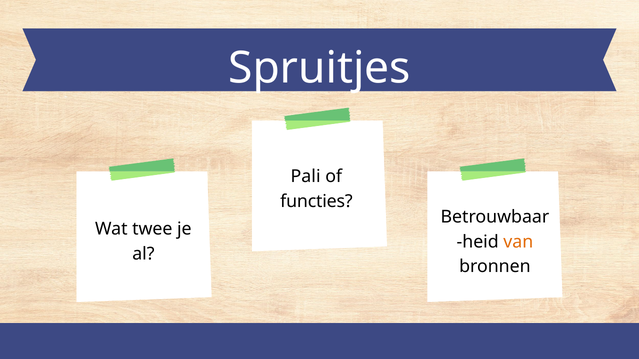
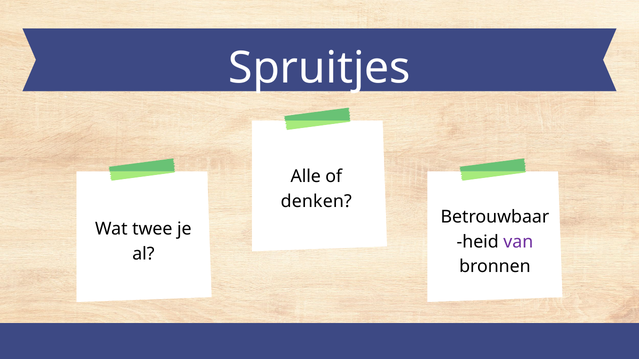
Pali: Pali -> Alle
functies: functies -> denken
van colour: orange -> purple
